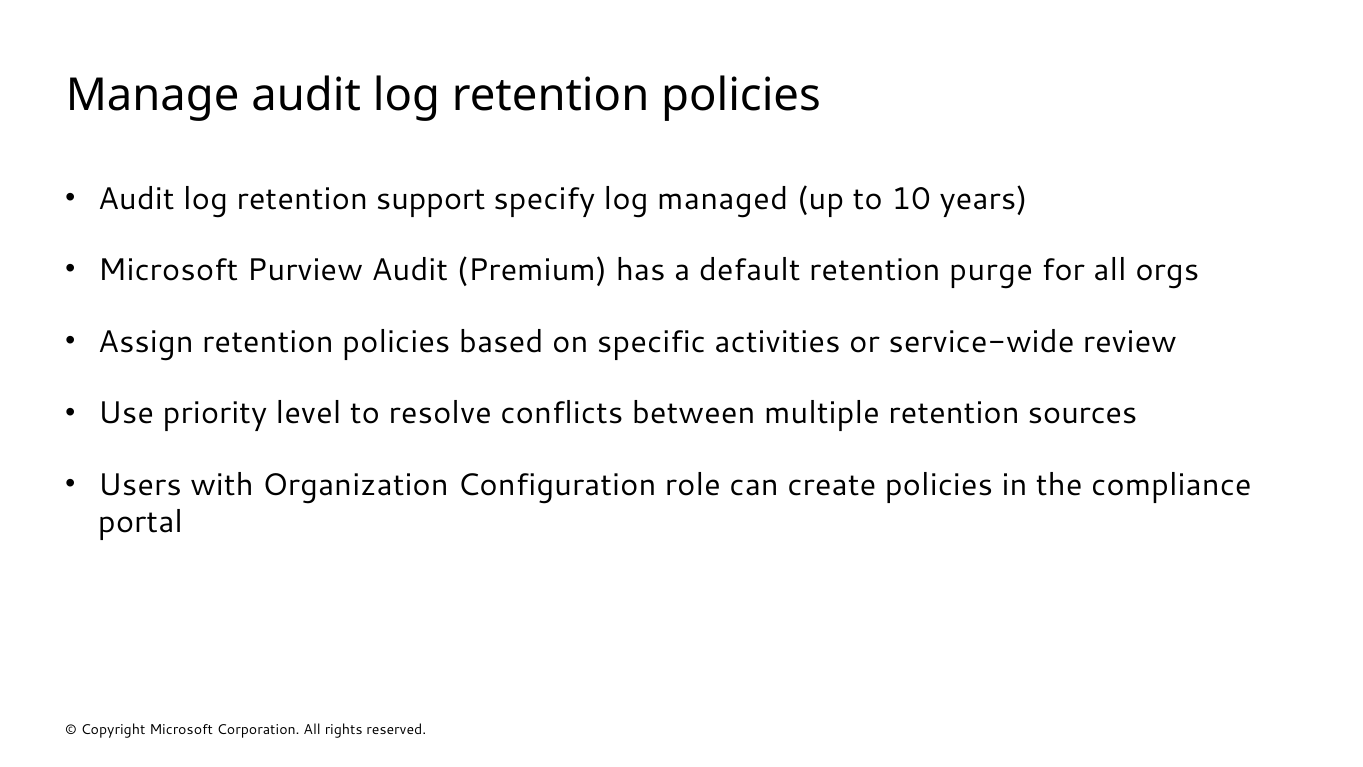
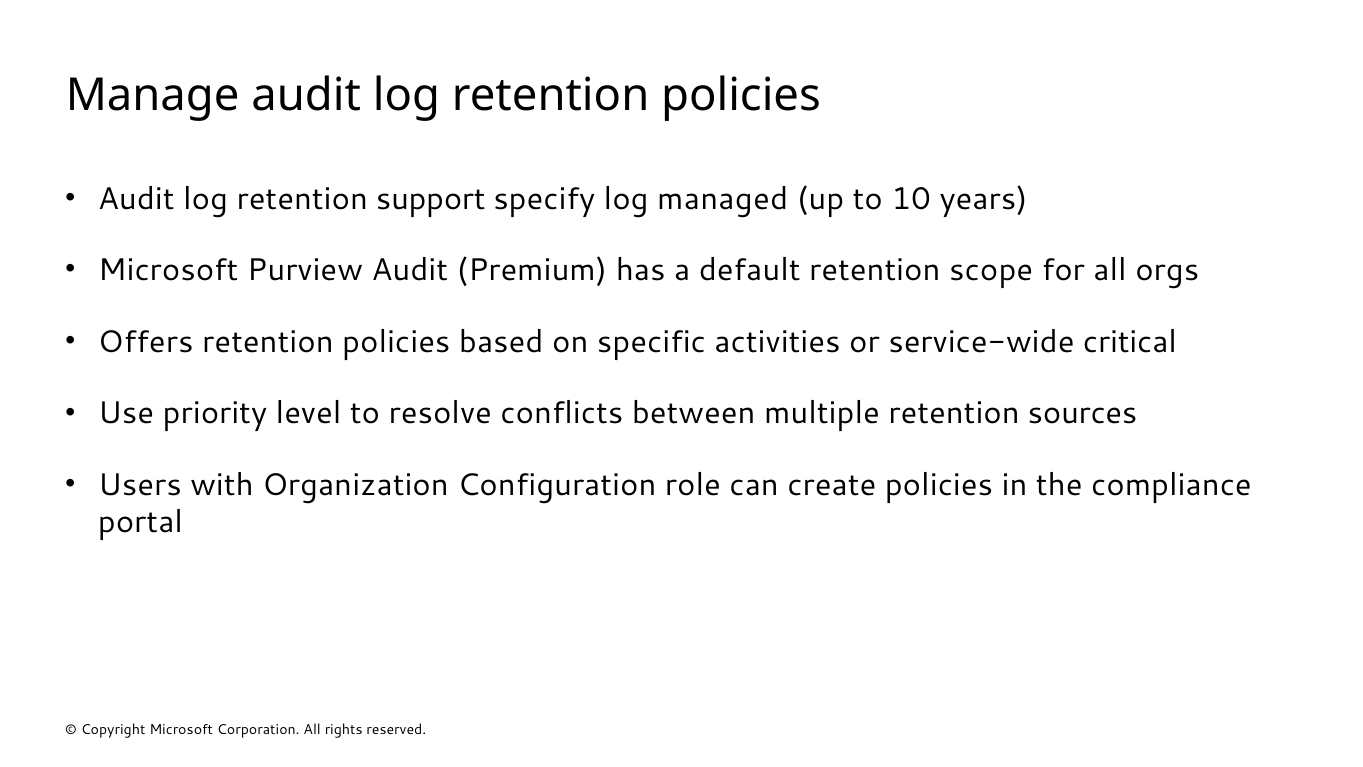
purge: purge -> scope
Assign: Assign -> Offers
review: review -> critical
